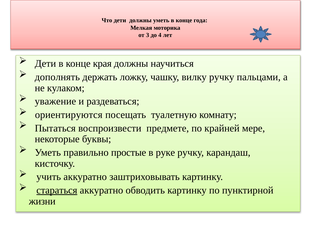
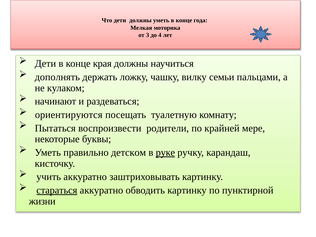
вилку ручку: ручку -> семьи
уважение: уважение -> начинают
предмете: предмете -> родители
простые: простые -> детском
руке underline: none -> present
